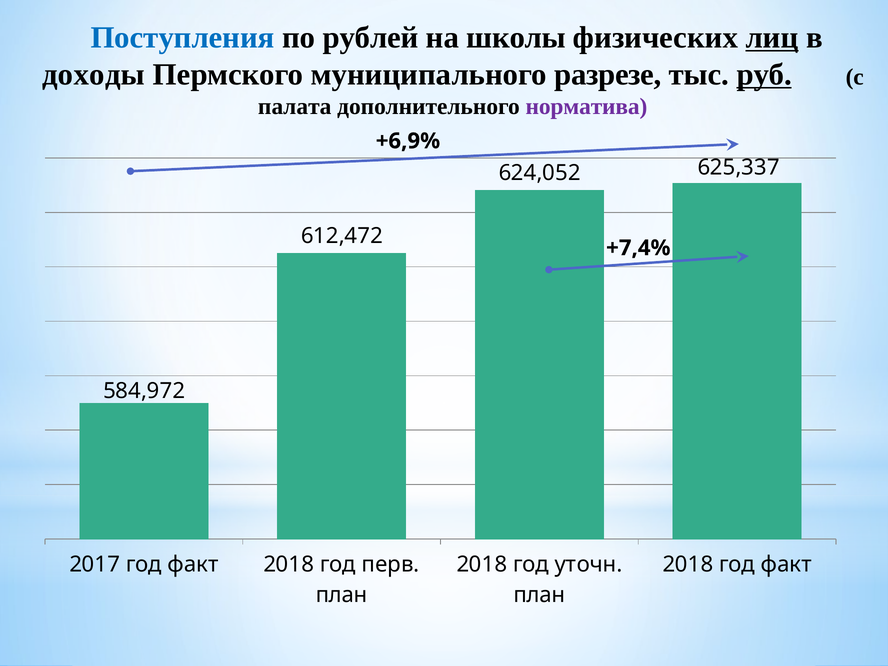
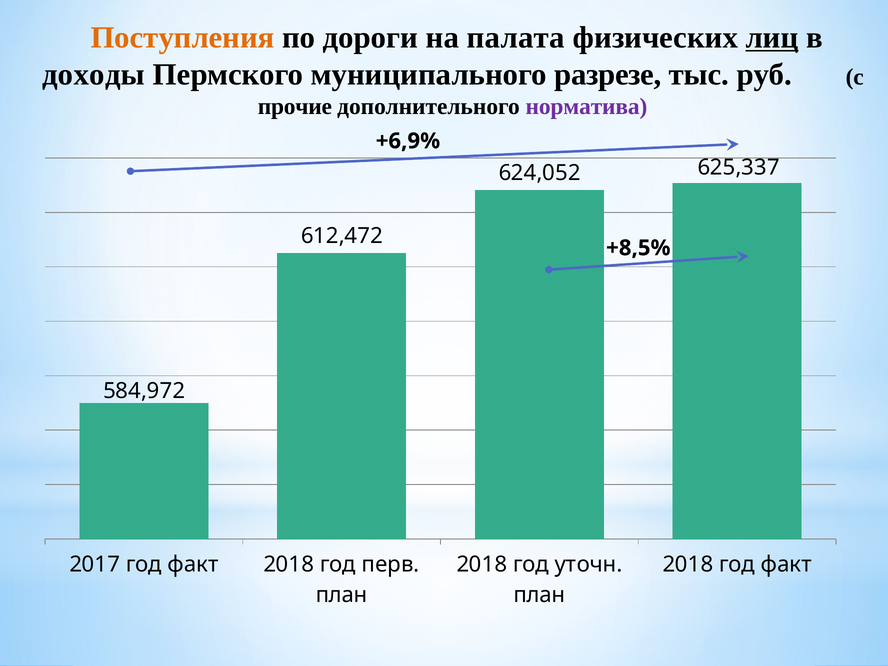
Поступления colour: blue -> orange
рублей: рублей -> дороги
школы: школы -> палата
руб underline: present -> none
палата: палата -> прочие
+7,4%: +7,4% -> +8,5%
